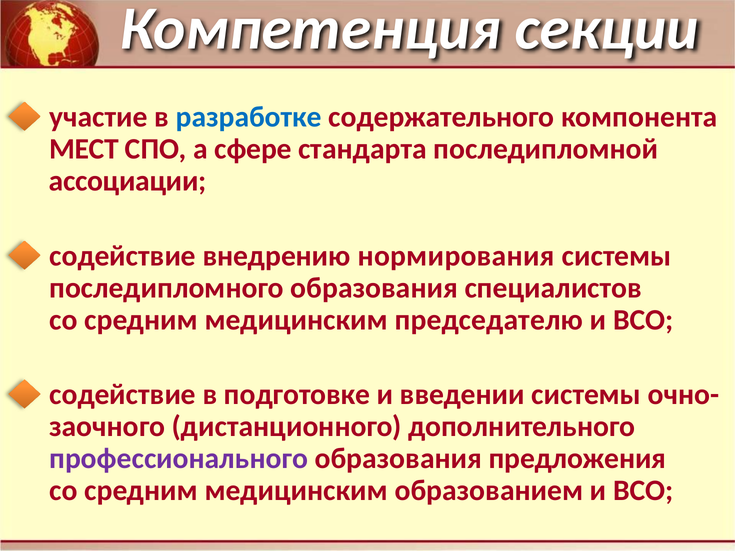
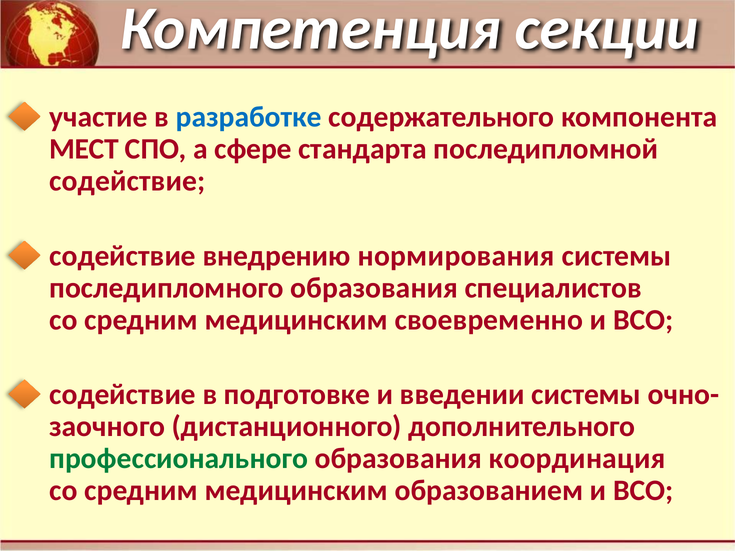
ассоциации at (128, 181): ассоциации -> содействие
председателю: председателю -> своевременно
профессионального colour: purple -> green
предложения: предложения -> координация
